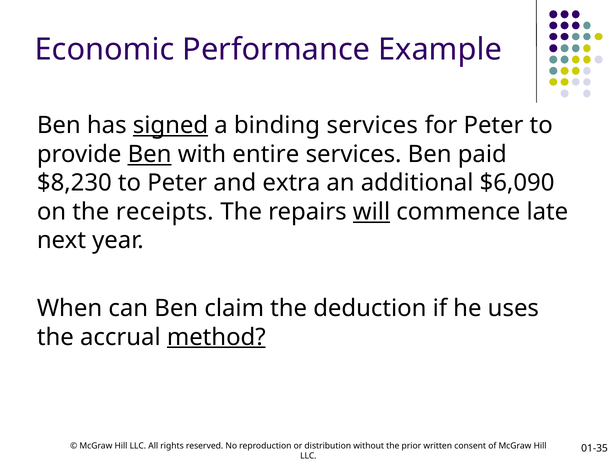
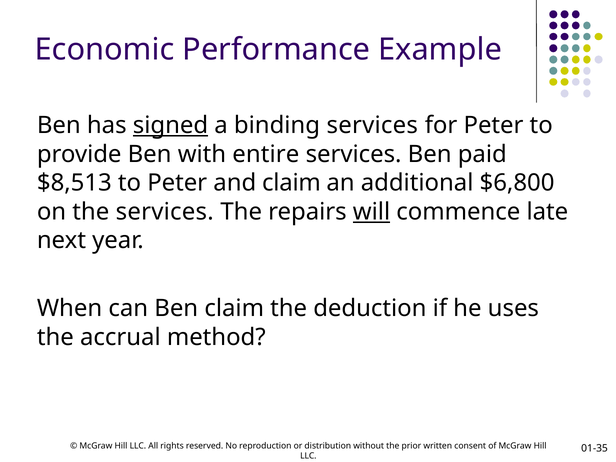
Ben at (150, 154) underline: present -> none
$8,230: $8,230 -> $8,513
and extra: extra -> claim
$6,090: $6,090 -> $6,800
the receipts: receipts -> services
method underline: present -> none
